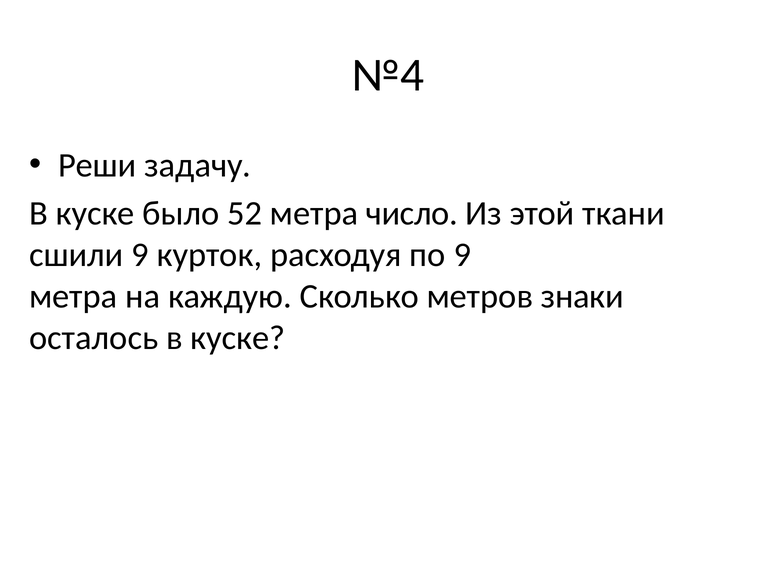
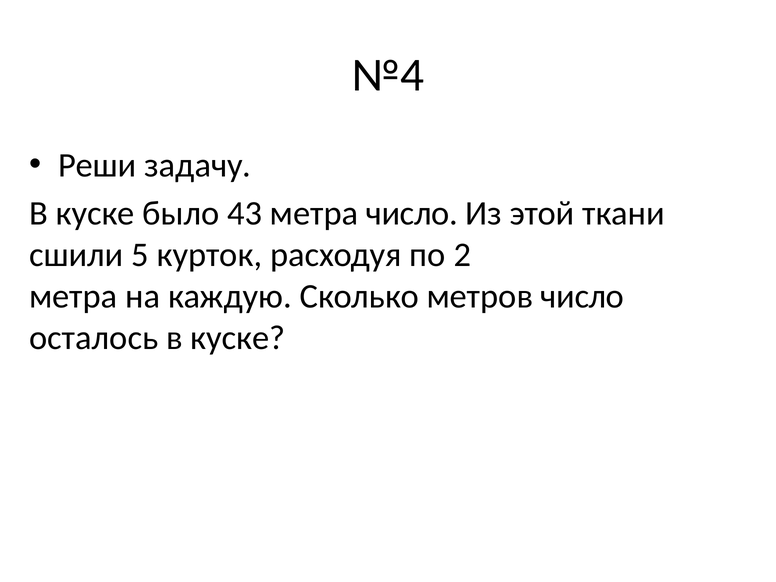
52: 52 -> 43
сшили 9: 9 -> 5
по 9: 9 -> 2
метров знаки: знаки -> число
